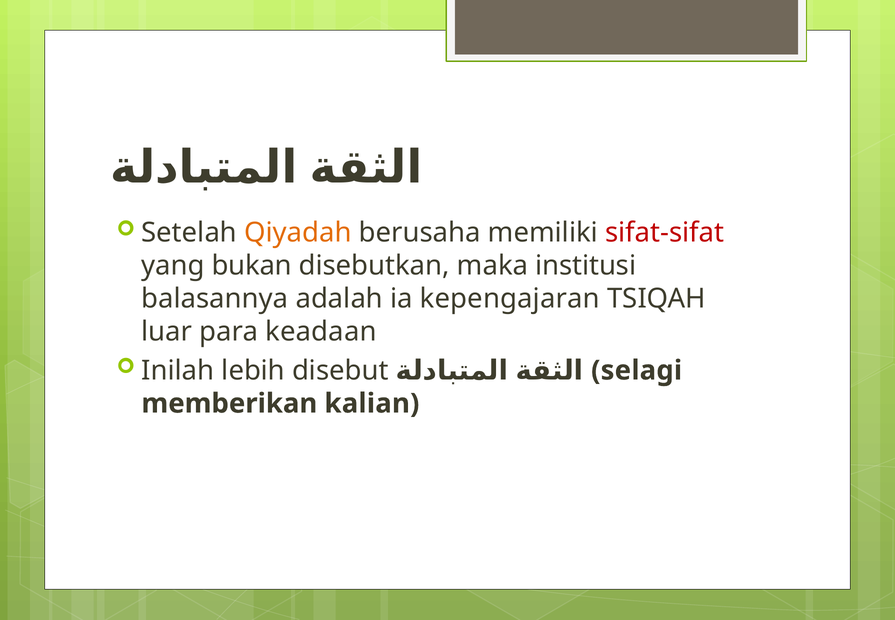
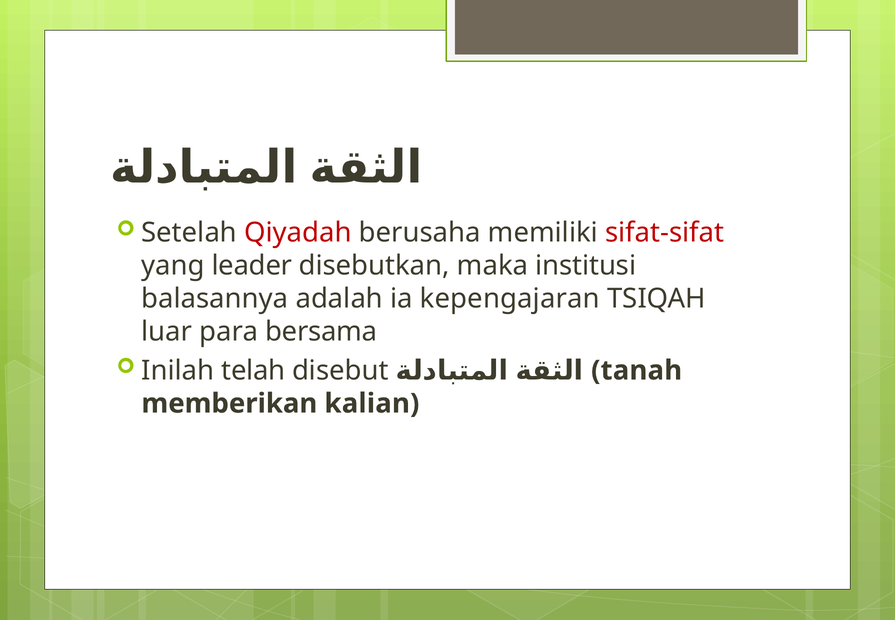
Qiyadah colour: orange -> red
bukan: bukan -> leader
keadaan: keadaan -> bersama
lebih: lebih -> telah
selagi: selagi -> tanah
